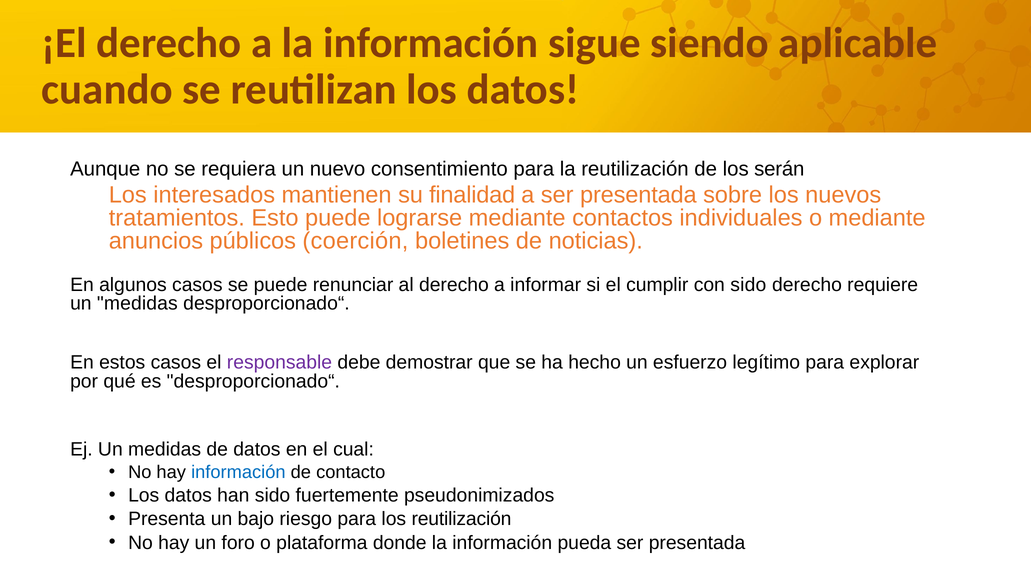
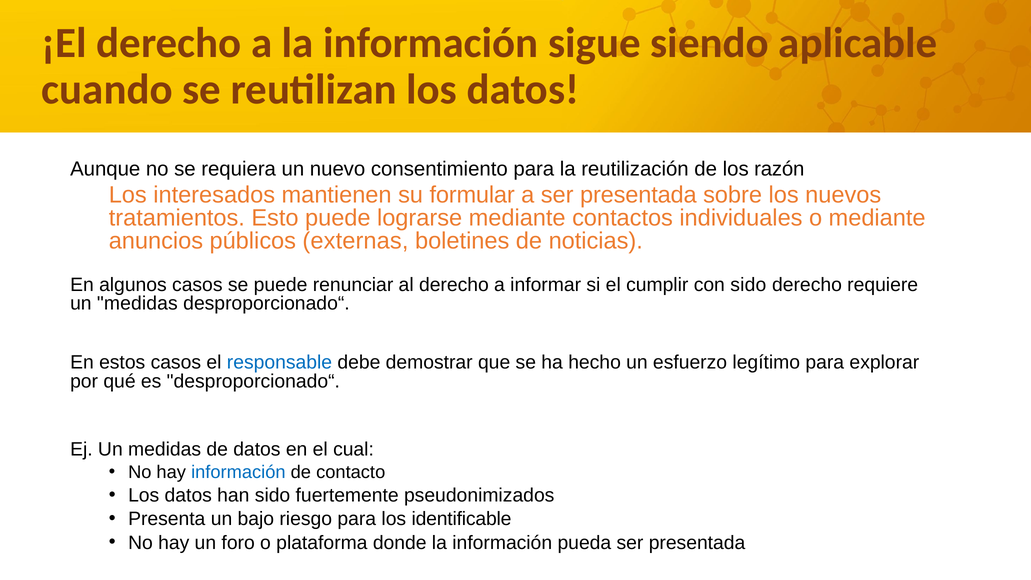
serán: serán -> razón
finalidad: finalidad -> formular
coerción: coerción -> externas
responsable colour: purple -> blue
los reutilización: reutilización -> identificable
